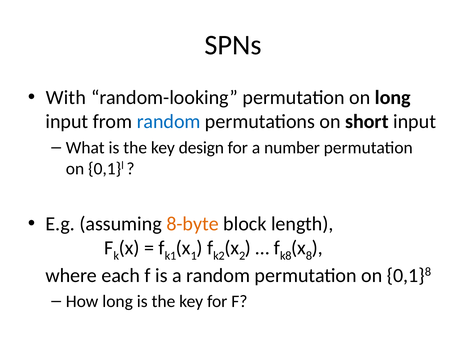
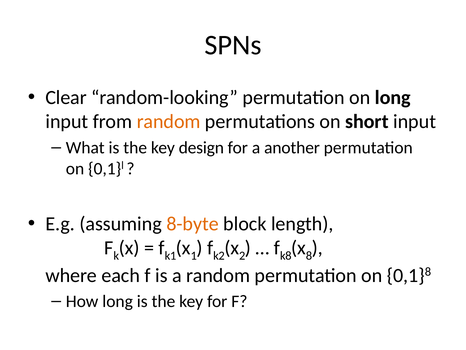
With: With -> Clear
random at (169, 121) colour: blue -> orange
number: number -> another
